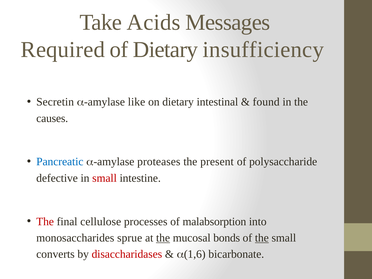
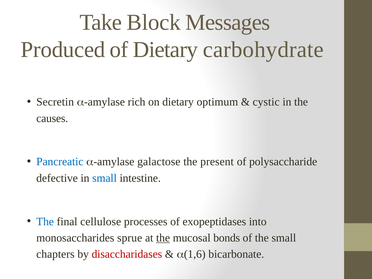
Acids: Acids -> Block
Required: Required -> Produced
insufficiency: insufficiency -> carbohydrate
like: like -> rich
intestinal: intestinal -> optimum
found: found -> cystic
proteases: proteases -> galactose
small at (105, 178) colour: red -> blue
The at (45, 222) colour: red -> blue
malabsorption: malabsorption -> exopeptidases
the at (262, 238) underline: present -> none
converts: converts -> chapters
